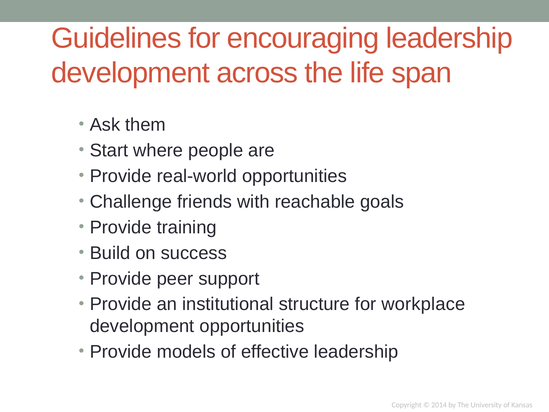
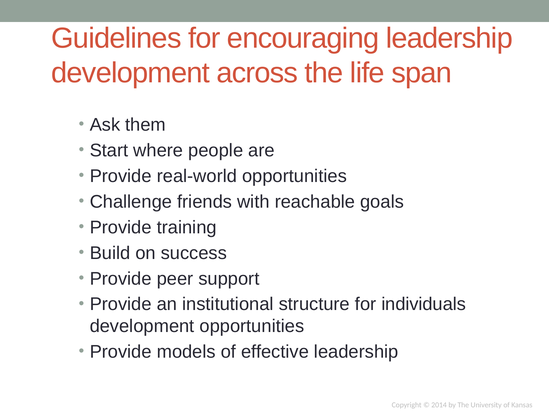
workplace: workplace -> individuals
